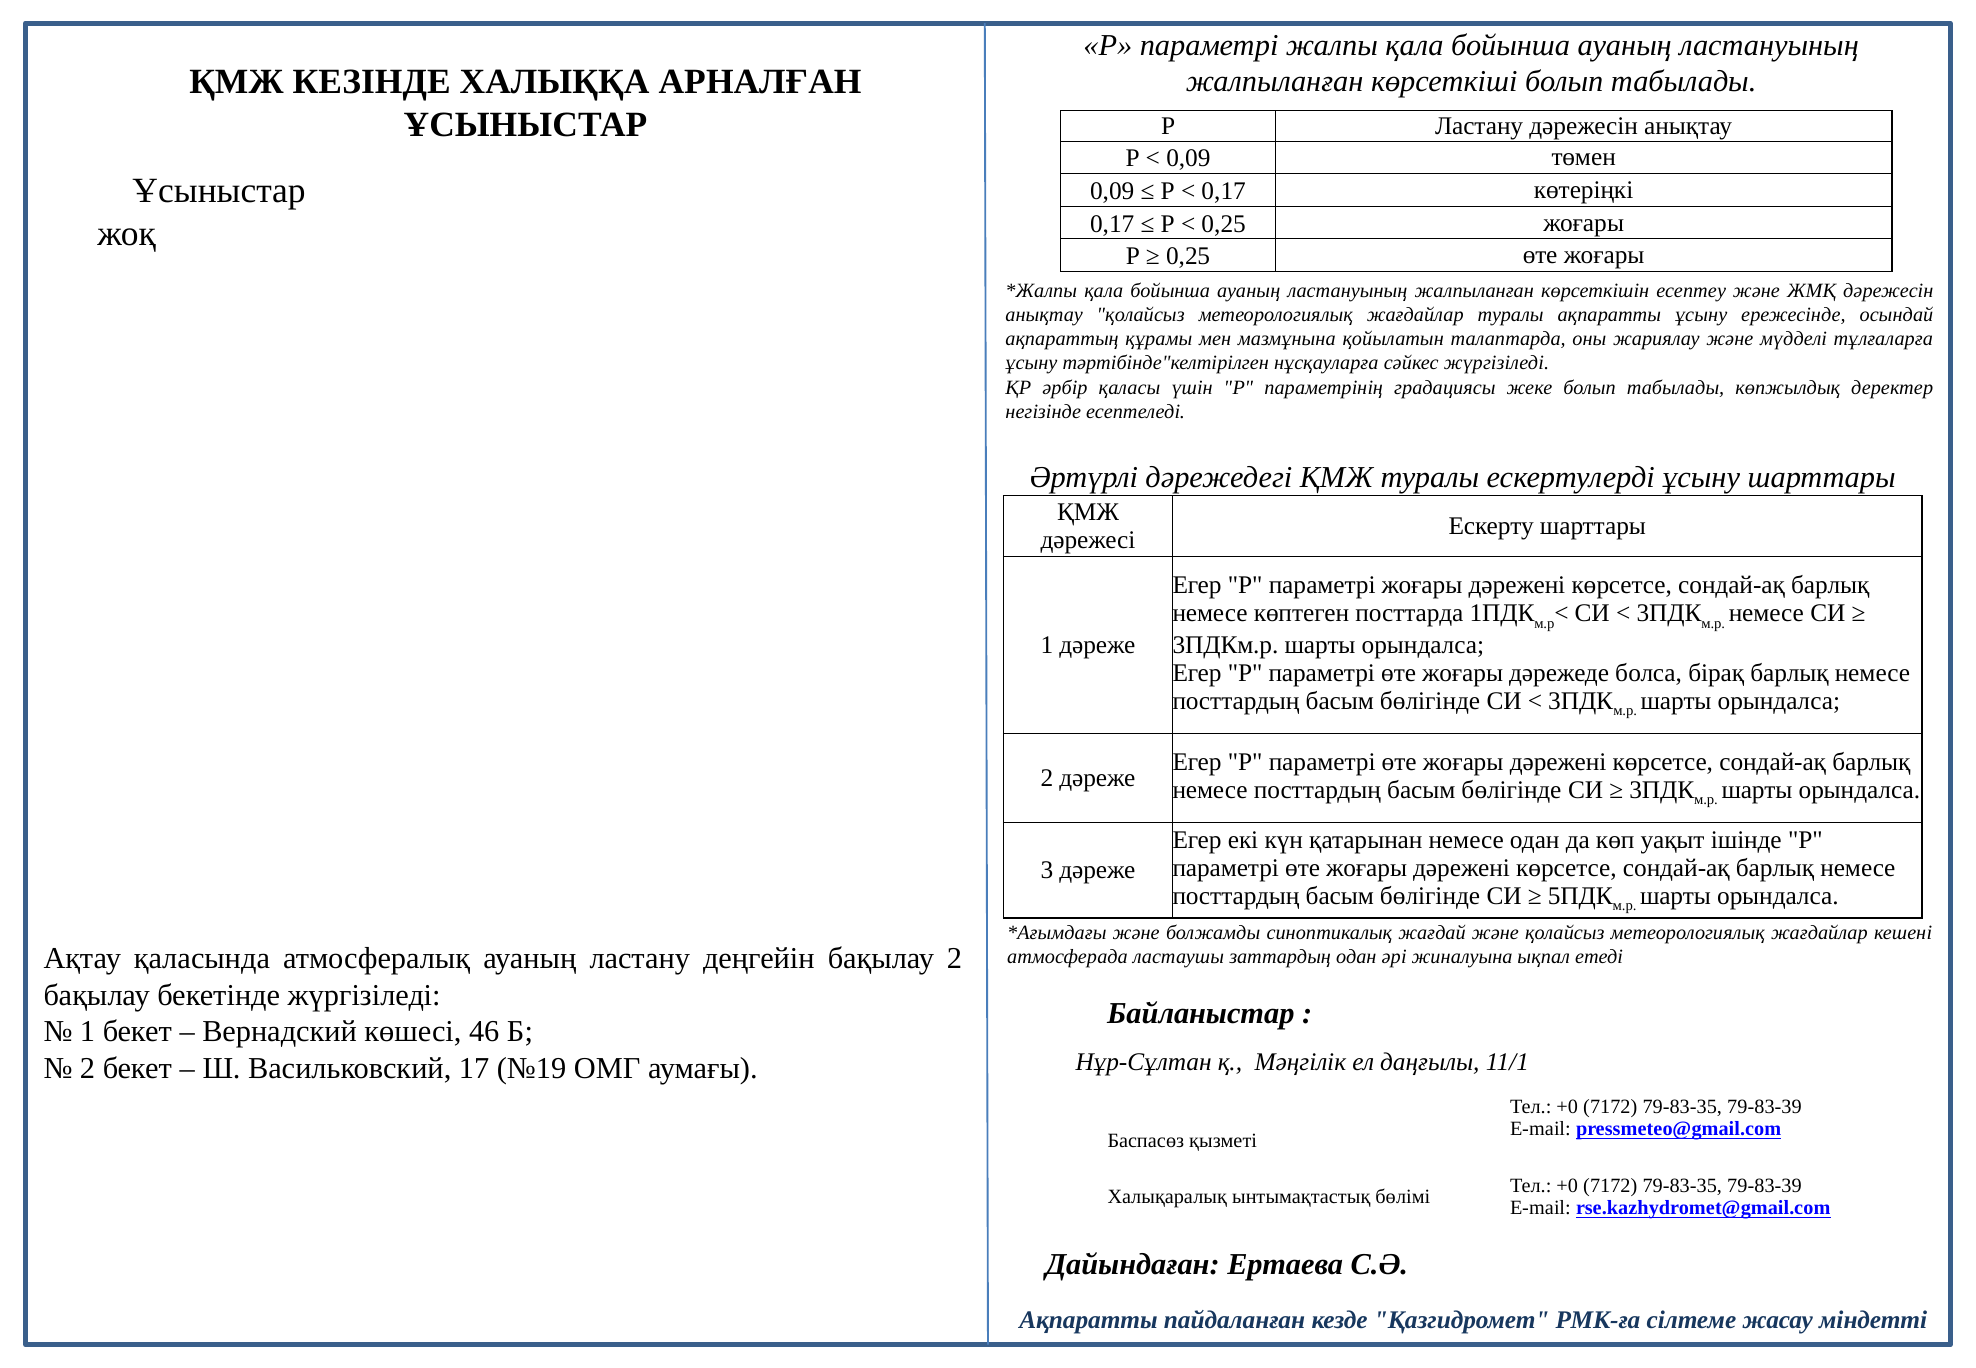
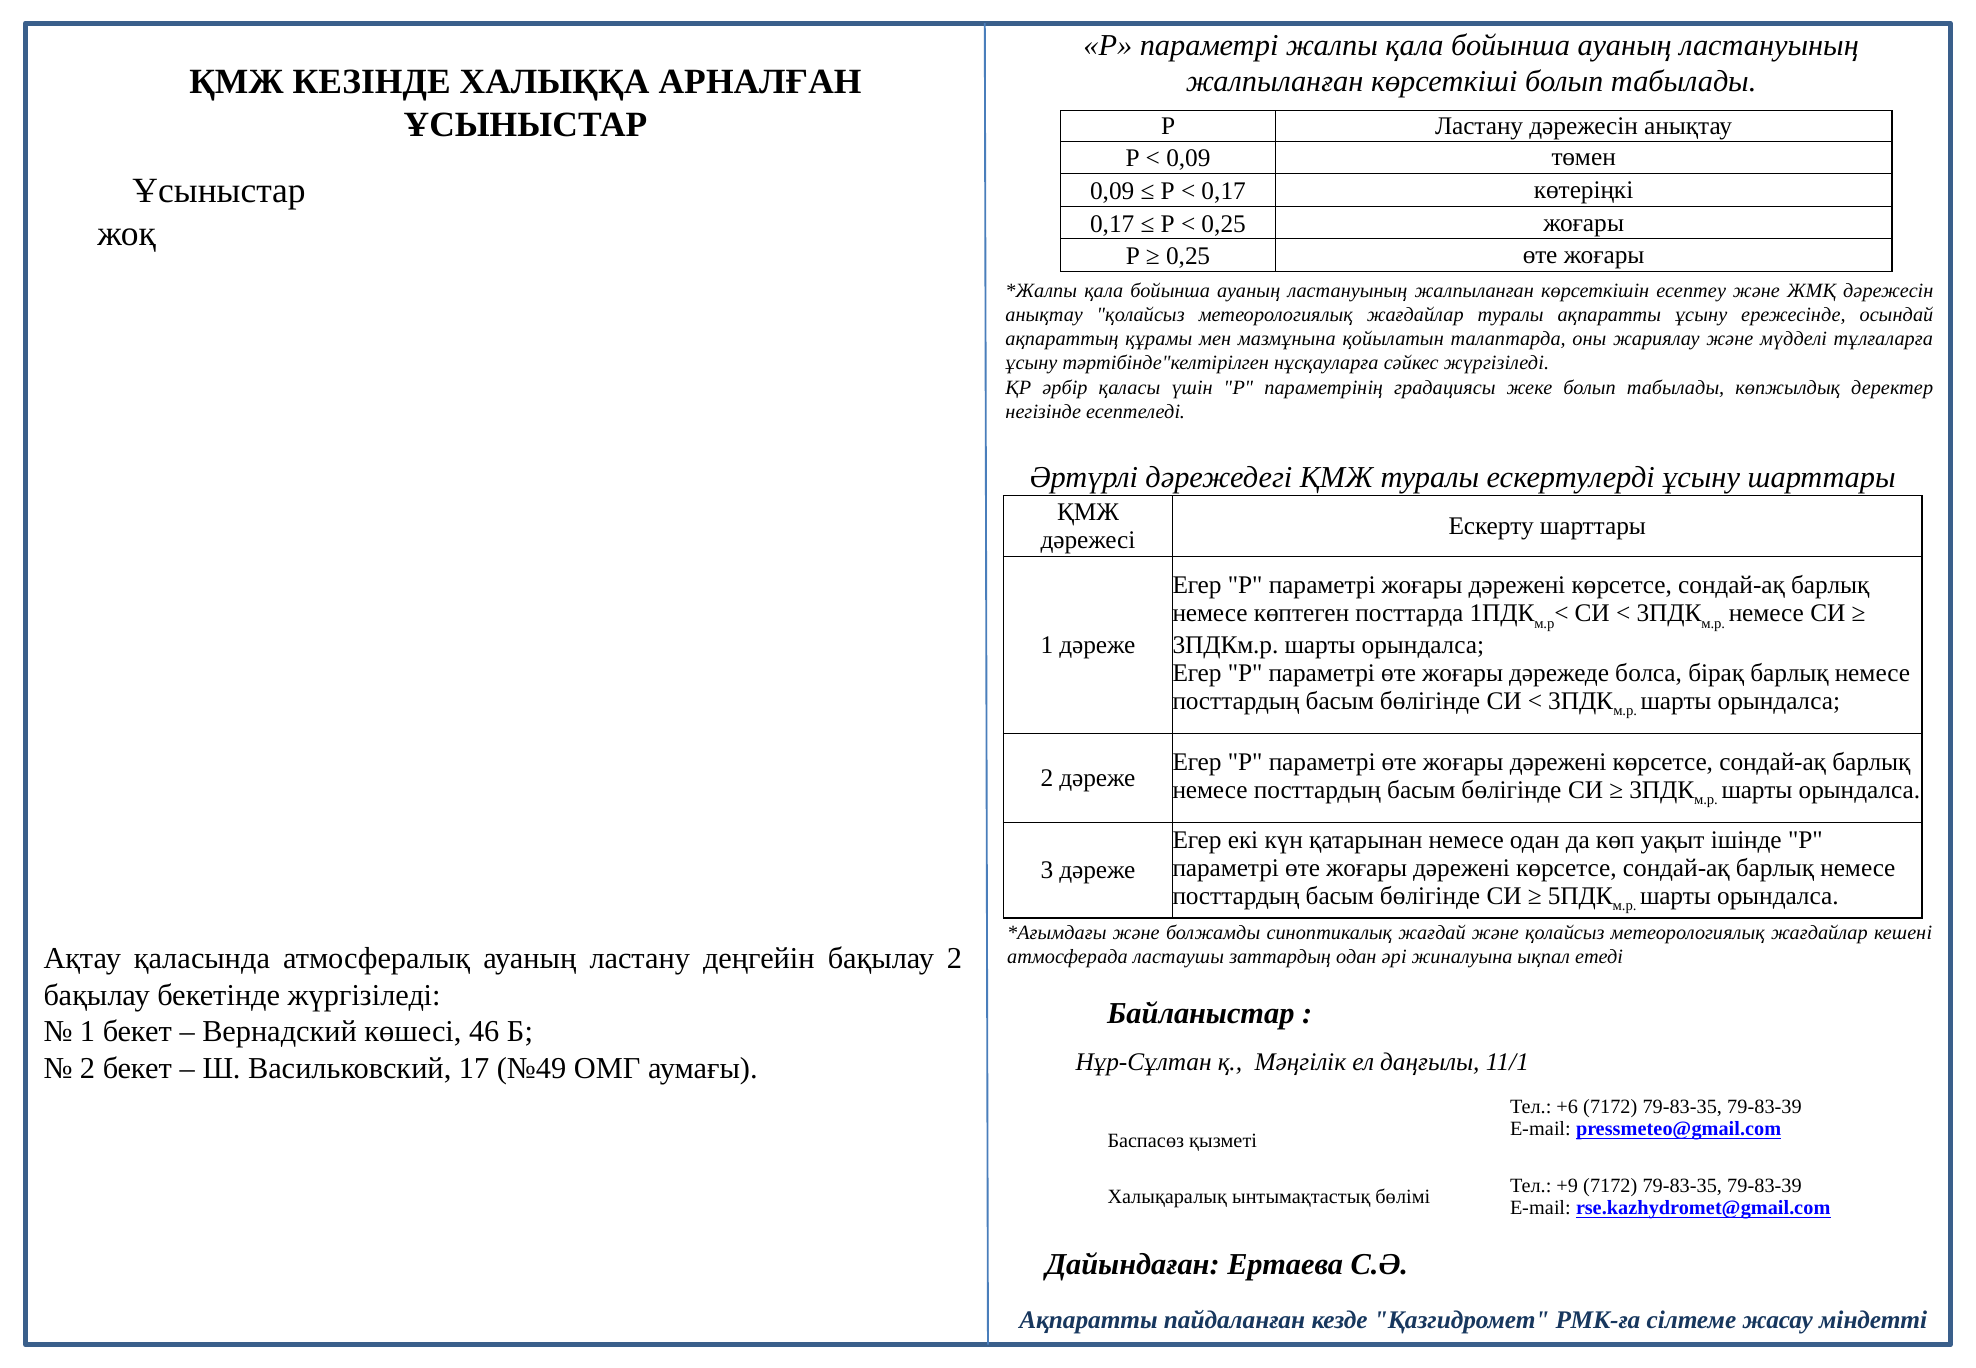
№19: №19 -> №49
+0 at (1567, 1107): +0 -> +6
+0 at (1567, 1186): +0 -> +9
